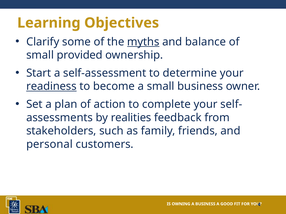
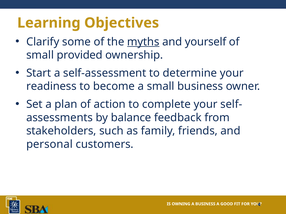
balance: balance -> yourself
readiness underline: present -> none
realities: realities -> balance
